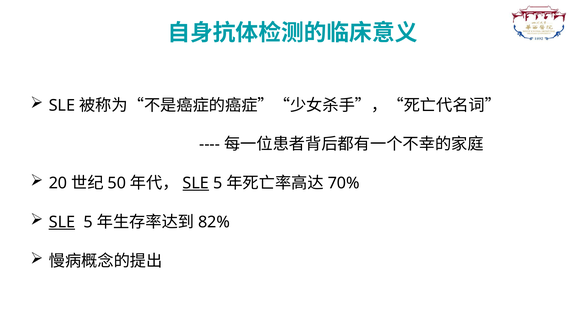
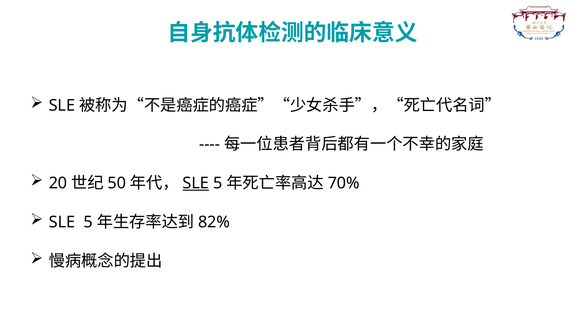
SLE at (62, 222) underline: present -> none
